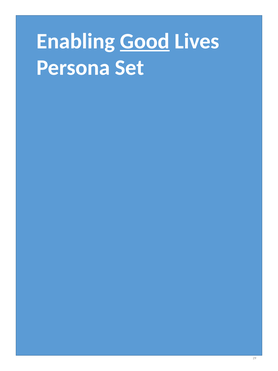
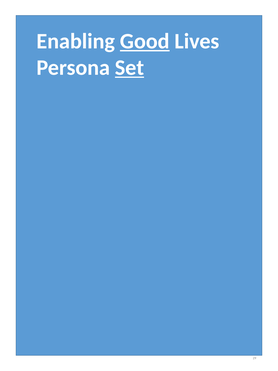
Set underline: none -> present
